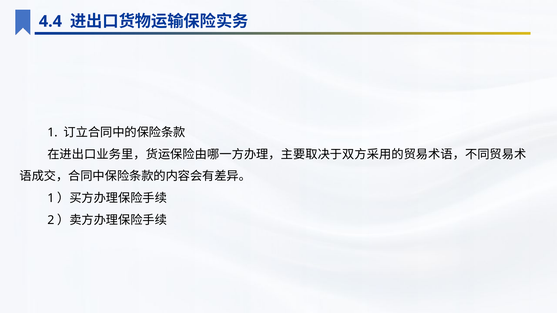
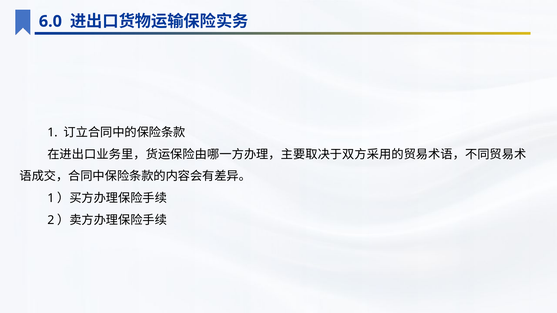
4.4: 4.4 -> 6.0
